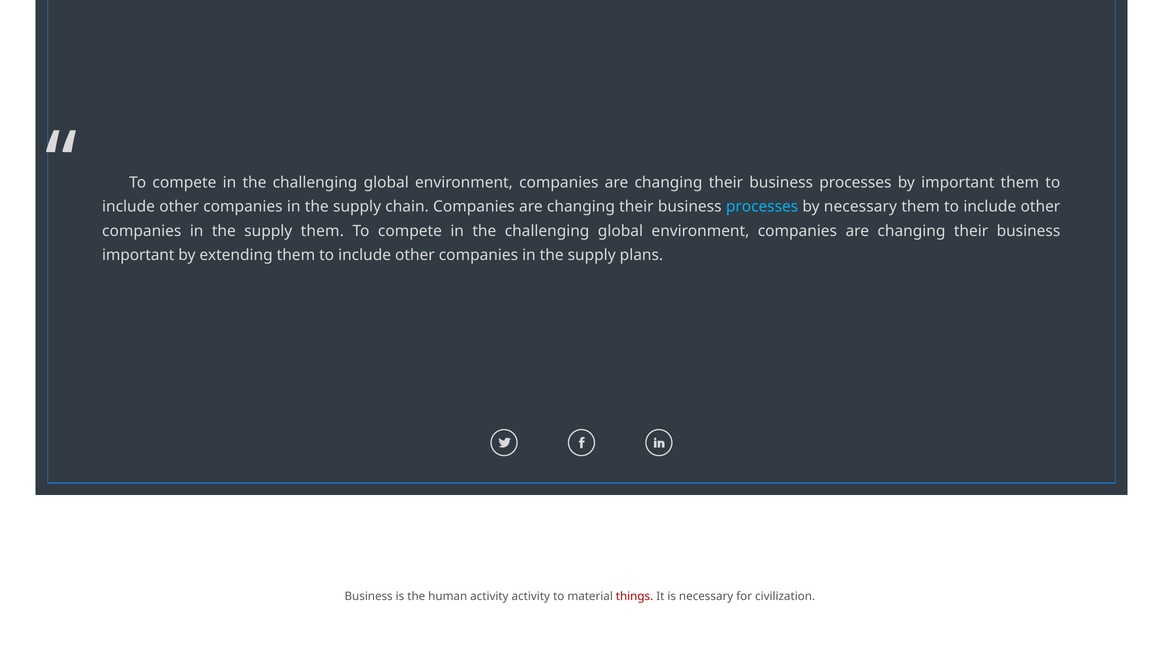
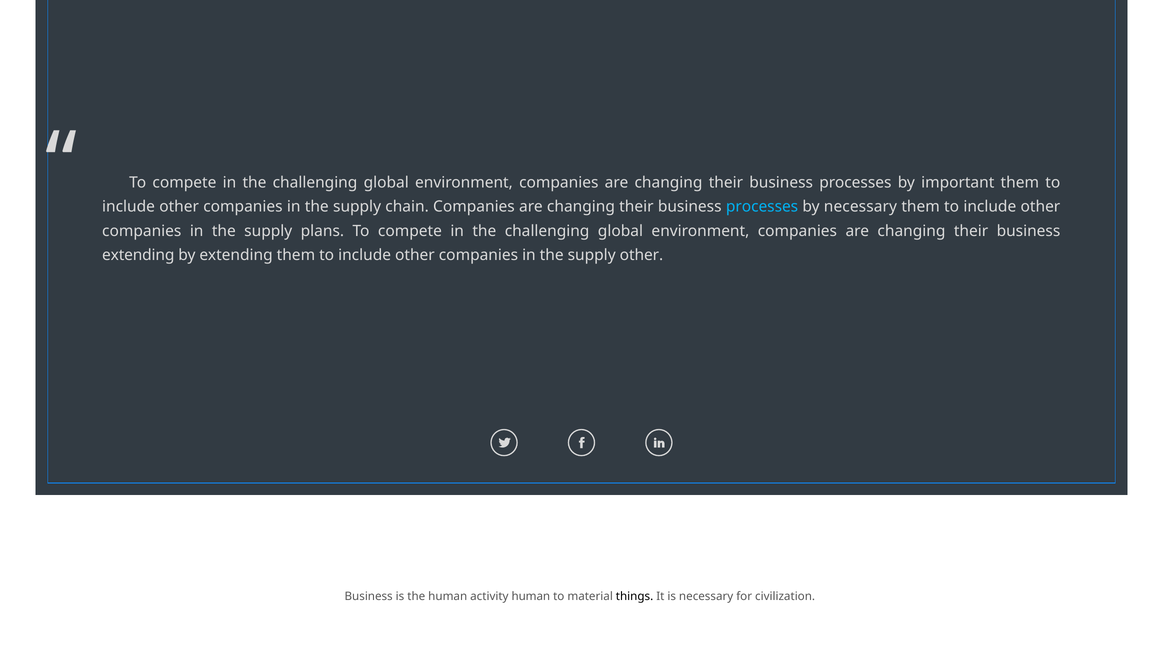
supply them: them -> plans
important at (138, 255): important -> extending
supply plans: plans -> other
activity activity: activity -> human
things colour: red -> black
